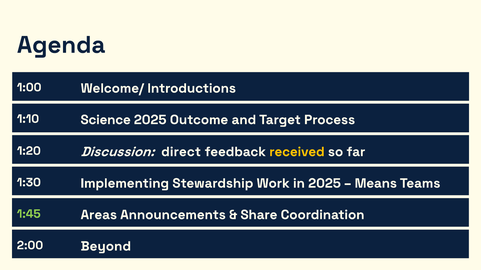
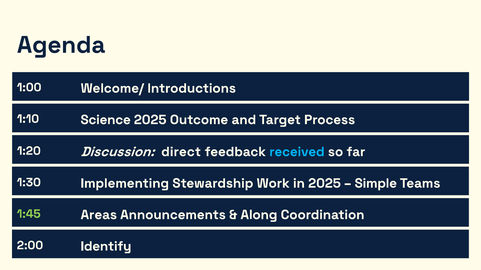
received colour: yellow -> light blue
Means: Means -> Simple
Share: Share -> Along
Beyond: Beyond -> Identify
